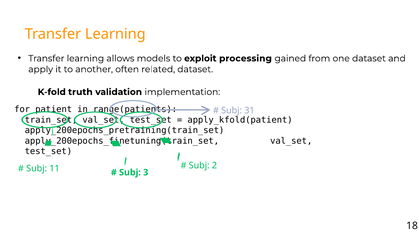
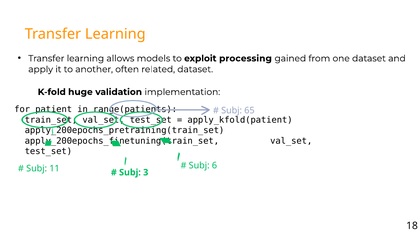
truth: truth -> huge
31: 31 -> 65
2: 2 -> 6
